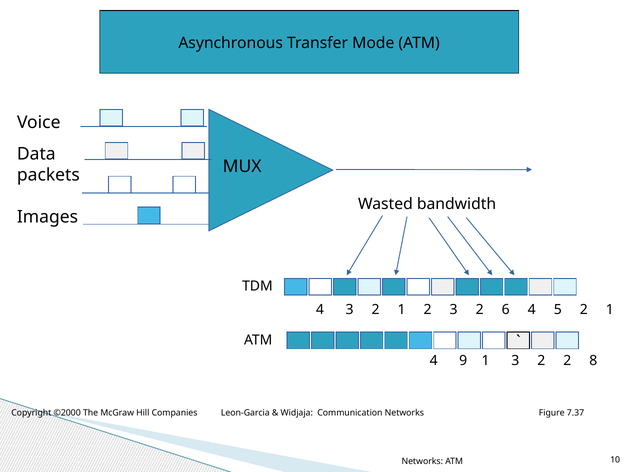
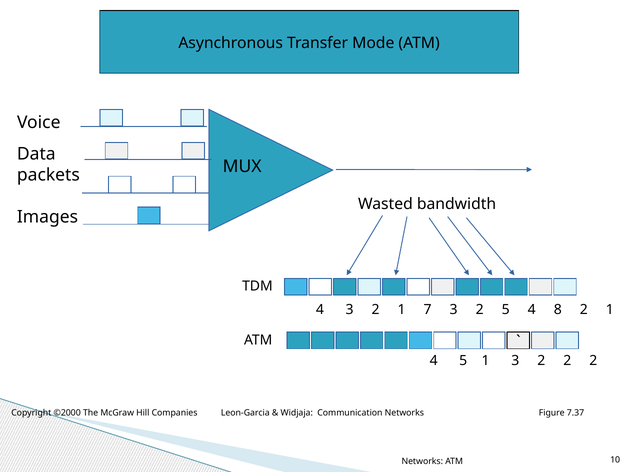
1 2: 2 -> 7
2 6: 6 -> 5
5: 5 -> 8
4 9: 9 -> 5
2 2 8: 8 -> 2
